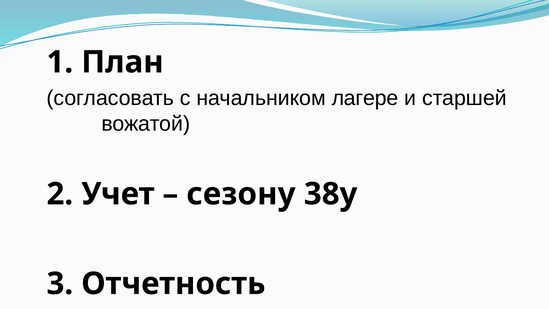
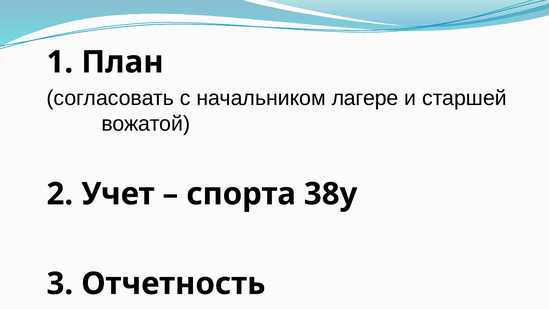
сезону: сезону -> спорта
